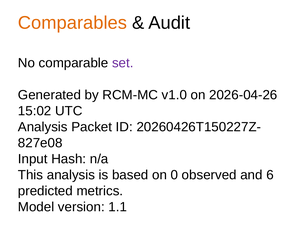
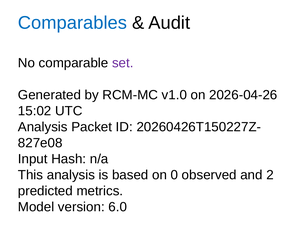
Comparables colour: orange -> blue
6: 6 -> 2
1.1: 1.1 -> 6.0
